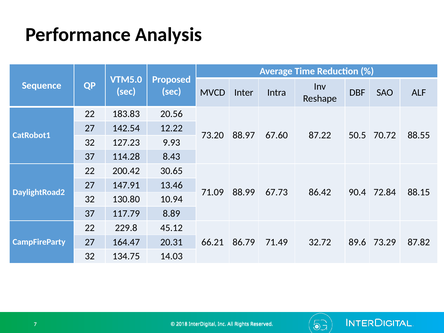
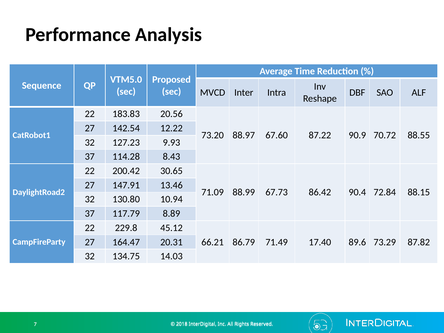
50.5: 50.5 -> 90.9
32.72: 32.72 -> 17.40
